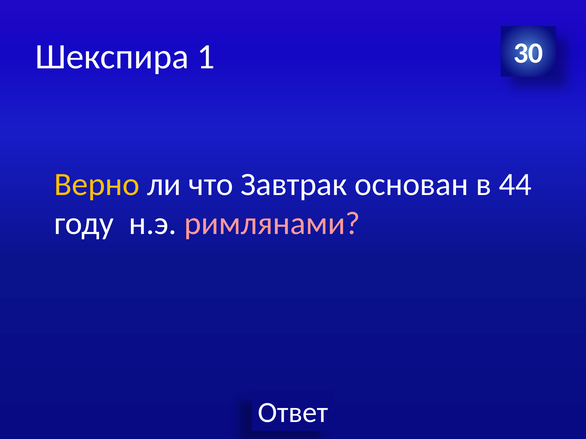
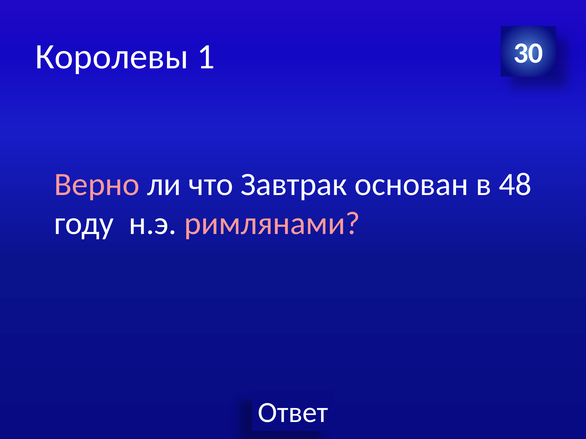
Шекспира: Шекспира -> Королевы
Верно colour: yellow -> pink
44: 44 -> 48
